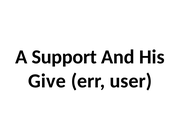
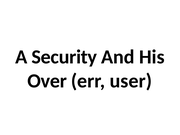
Support: Support -> Security
Give: Give -> Over
